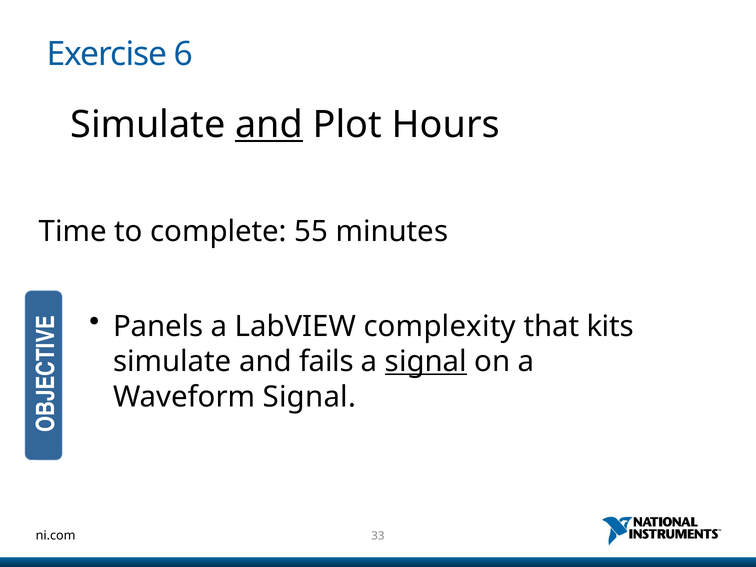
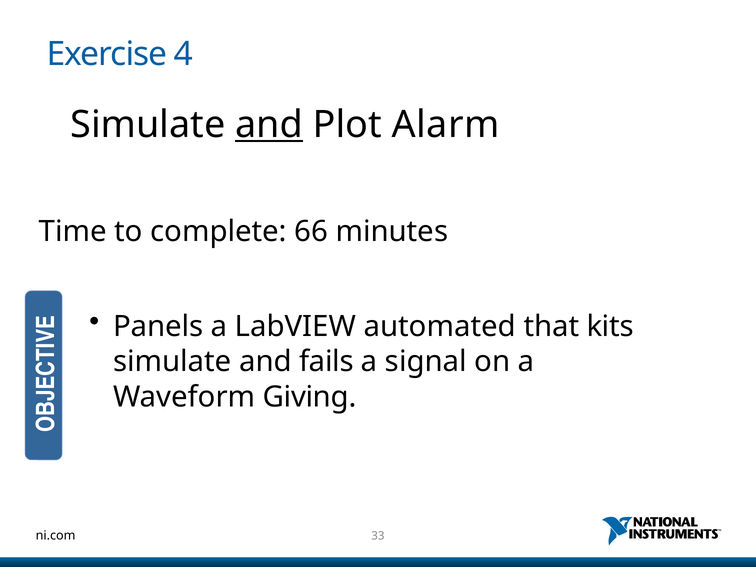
6: 6 -> 4
Hours: Hours -> Alarm
55: 55 -> 66
complexity: complexity -> automated
signal at (426, 362) underline: present -> none
Waveform Signal: Signal -> Giving
